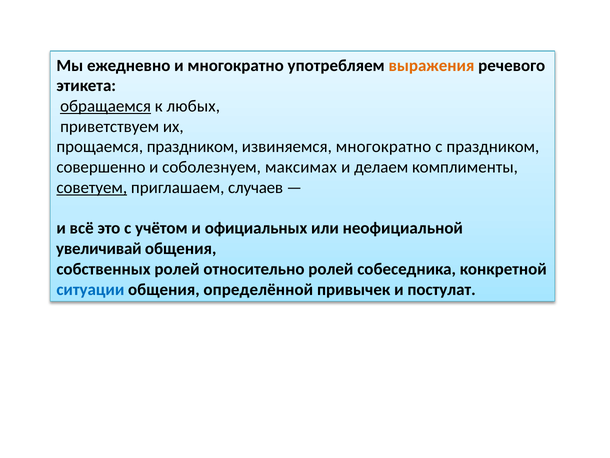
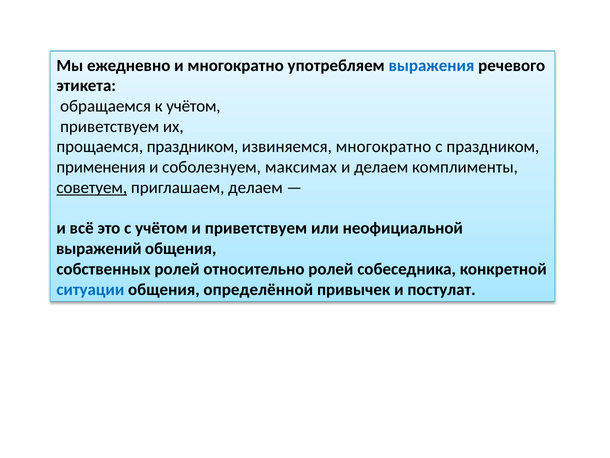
выражения colour: orange -> blue
обращаемся underline: present -> none
к любых: любых -> учётом
совершенно: совершенно -> применения
приглашаем случаев: случаев -> делаем
и официальных: официальных -> приветствуем
увеличивай: увеличивай -> выражений
